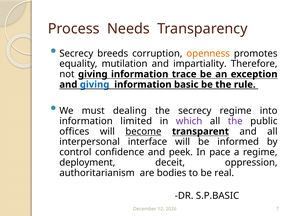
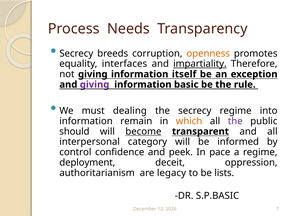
mutilation: mutilation -> interfaces
impartiality underline: none -> present
trace: trace -> itself
giving at (95, 84) colour: blue -> purple
limited: limited -> remain
which colour: purple -> orange
offices: offices -> should
interface: interface -> category
bodies: bodies -> legacy
real: real -> lists
